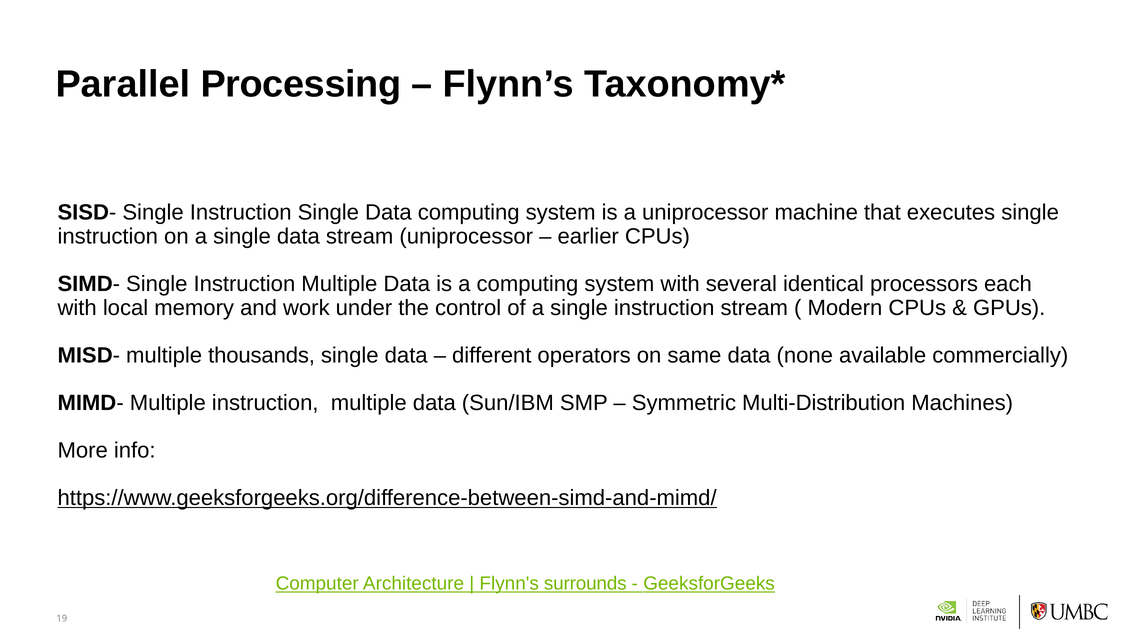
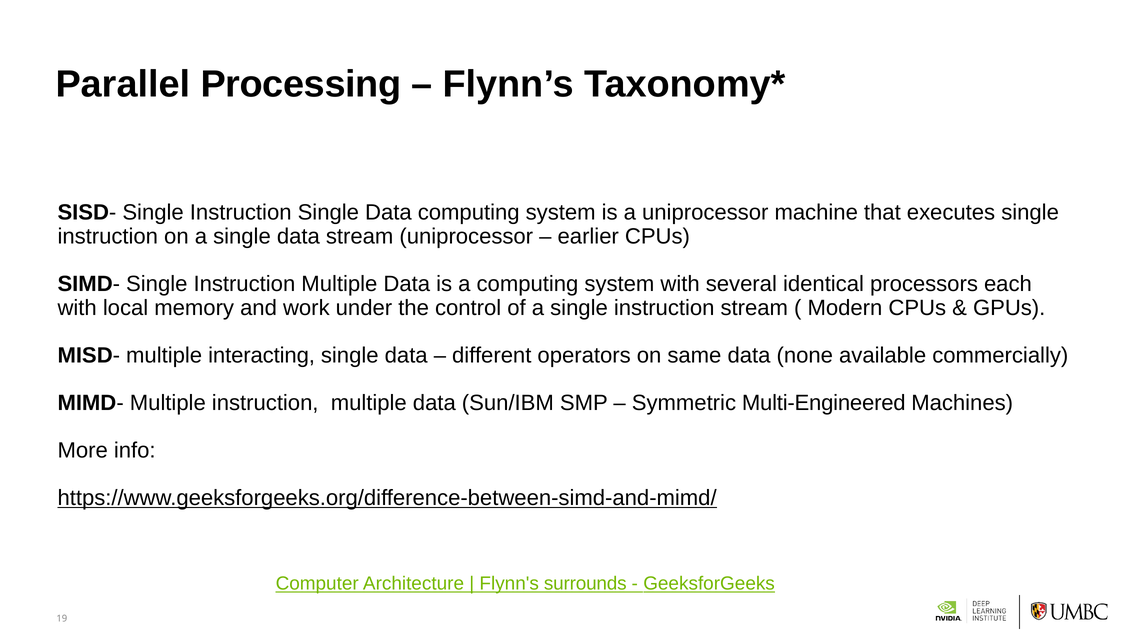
thousands: thousands -> interacting
Multi-Distribution: Multi-Distribution -> Multi-Engineered
